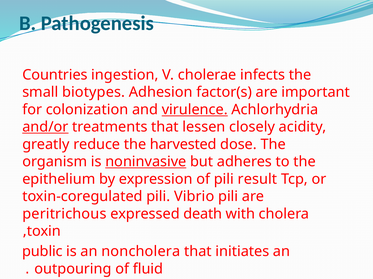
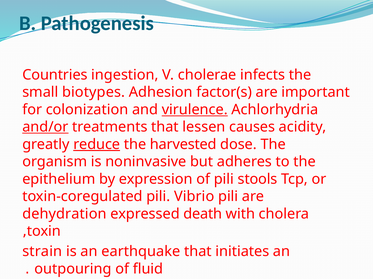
closely: closely -> causes
reduce underline: none -> present
noninvasive underline: present -> none
result: result -> stools
peritrichous: peritrichous -> dehydration
public: public -> strain
noncholera: noncholera -> earthquake
